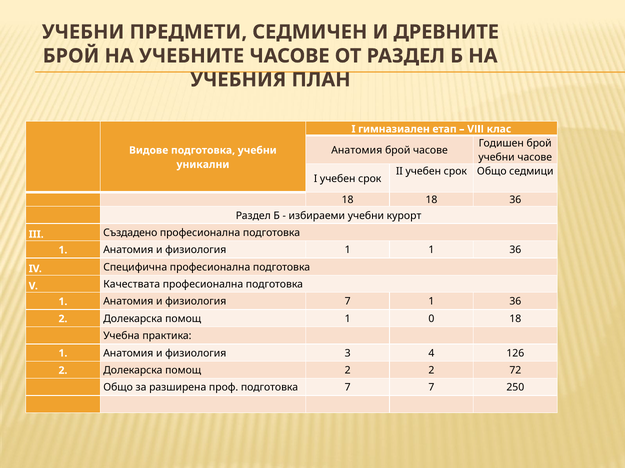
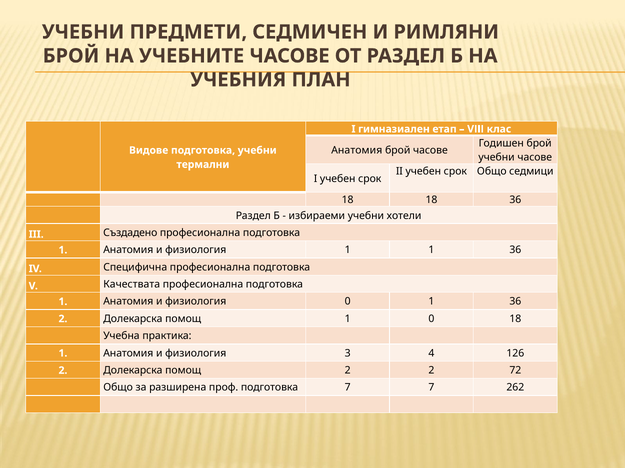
ДРЕВНИТЕ: ДРЕВНИТЕ -> РИМЛЯНИ
уникални: уникални -> термални
курорт: курорт -> хотели
физиология 7: 7 -> 0
250: 250 -> 262
